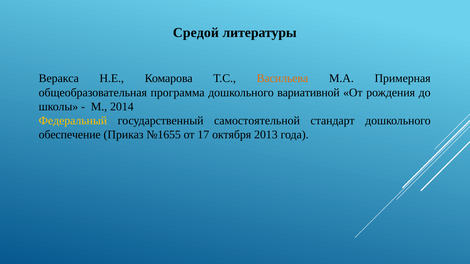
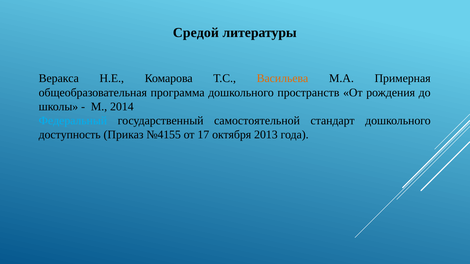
вариативной: вариативной -> пространств
Федеральный colour: yellow -> light blue
обеспечение: обеспечение -> доступность
№1655: №1655 -> №4155
